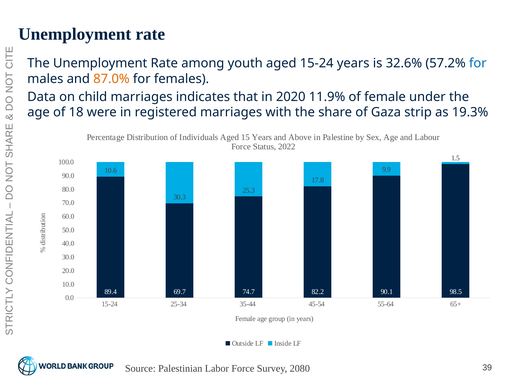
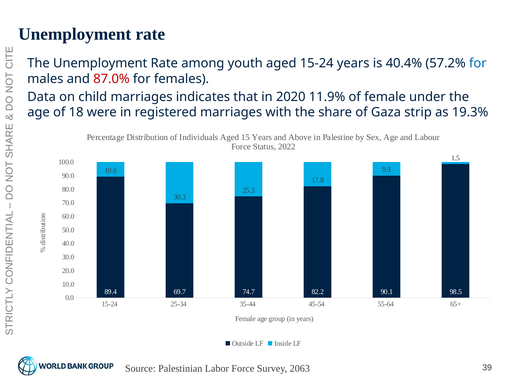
32.6%: 32.6% -> 40.4%
87.0% colour: orange -> red
2080: 2080 -> 2063
